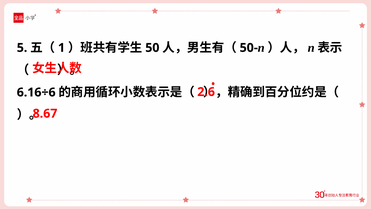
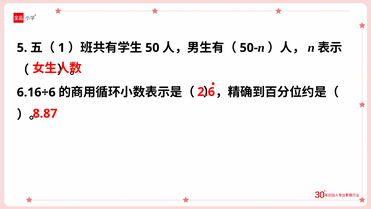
8.67: 8.67 -> 8.87
